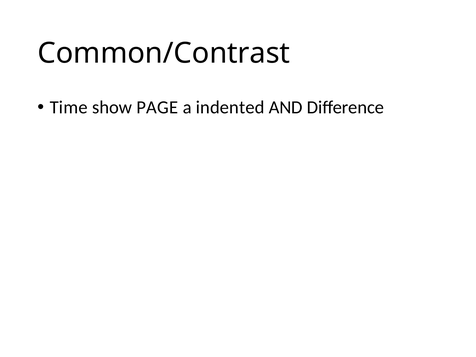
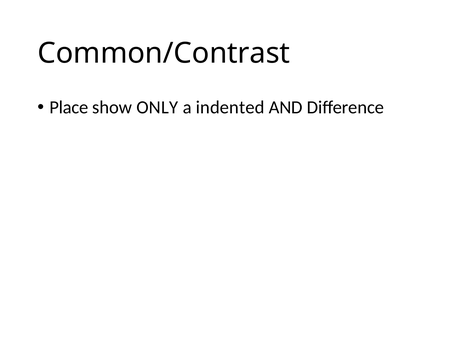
Time: Time -> Place
PAGE: PAGE -> ONLY
